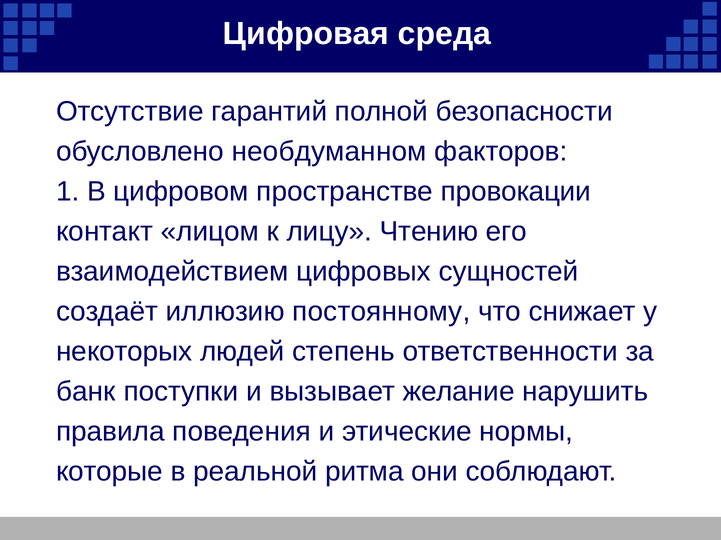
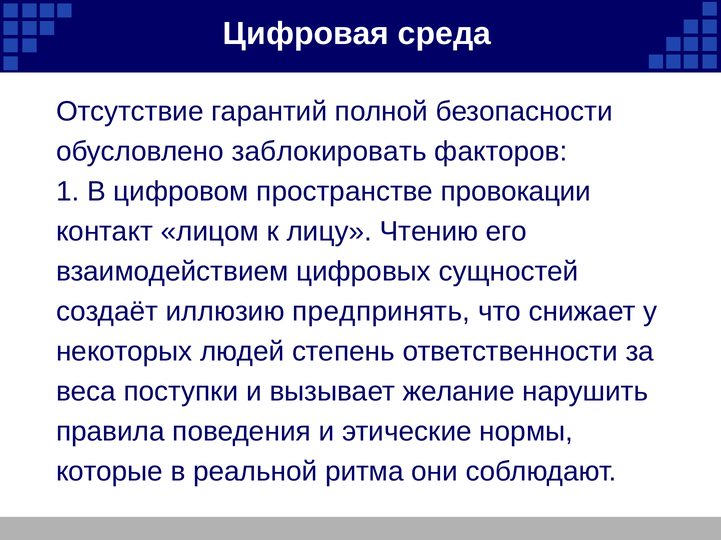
необдуманном: необдуманном -> заблокировать
постоянному: постоянному -> предпринять
банк: банк -> веса
